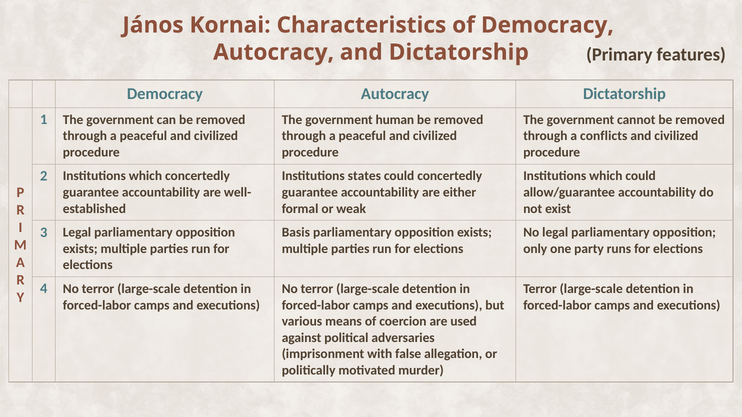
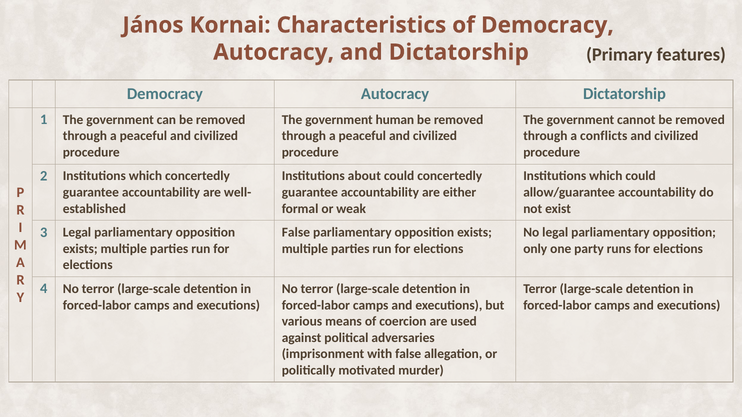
states: states -> about
Basis at (296, 233): Basis -> False
